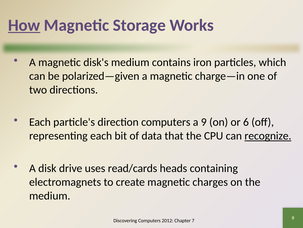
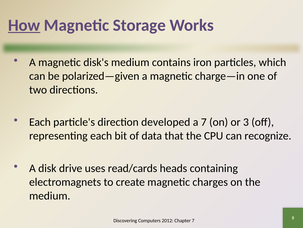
direction computers: computers -> developed
a 9: 9 -> 7
6: 6 -> 3
recognize underline: present -> none
